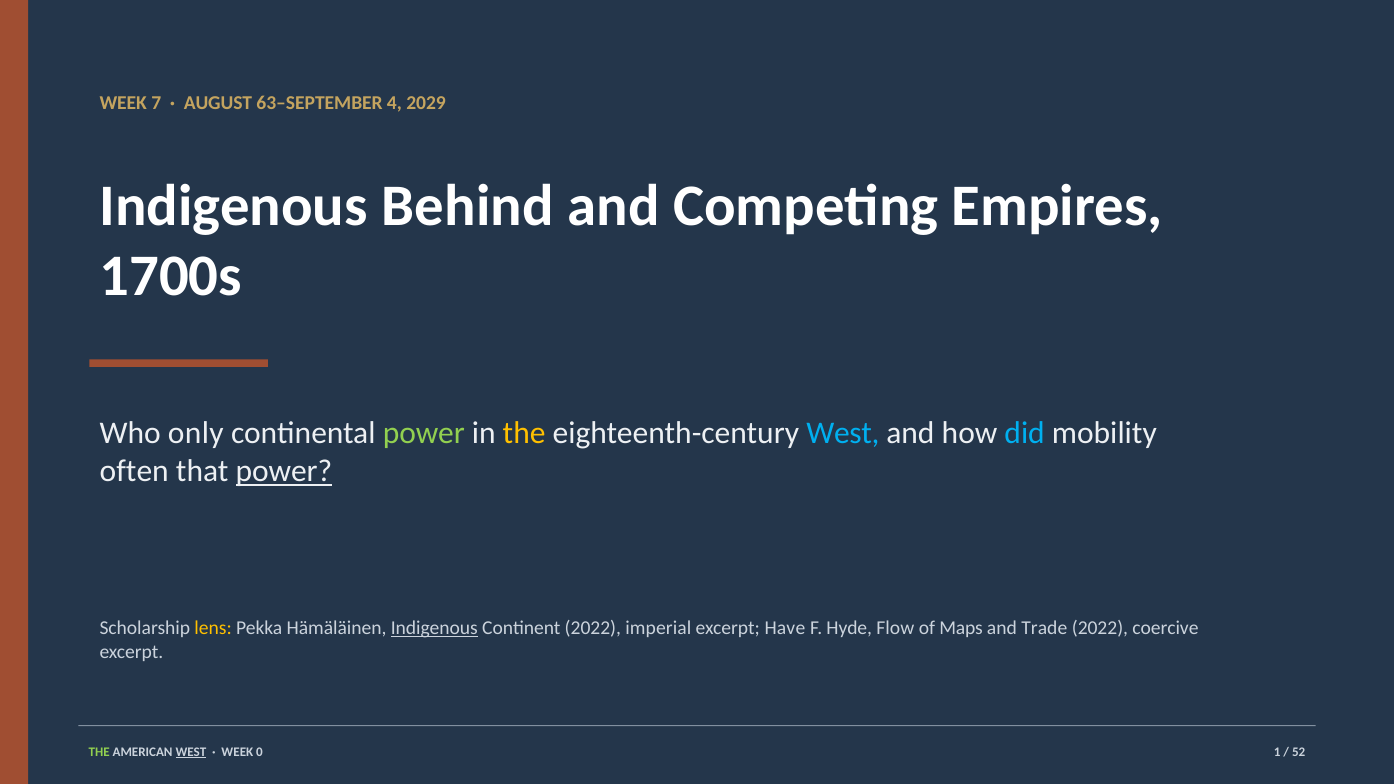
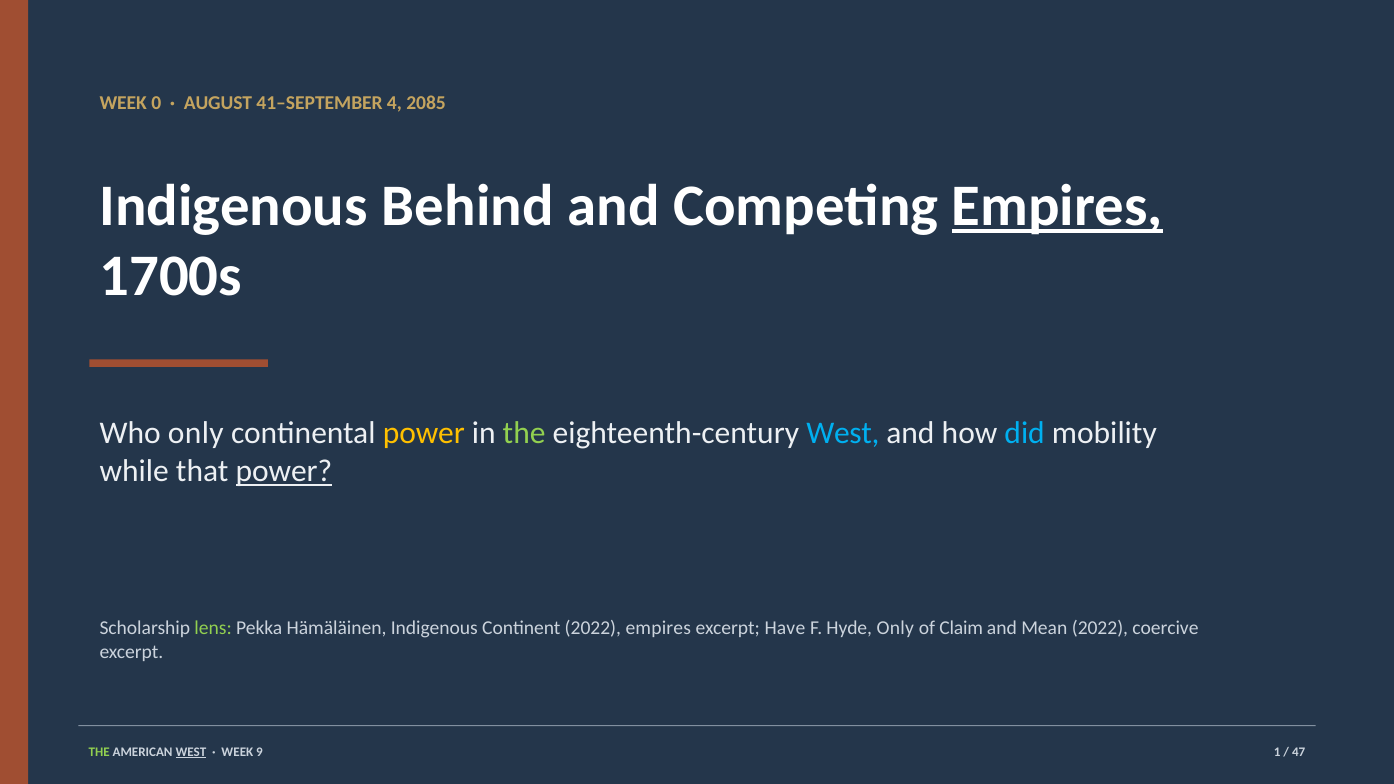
7: 7 -> 0
63–SEPTEMBER: 63–SEPTEMBER -> 41–SEPTEMBER
2029: 2029 -> 2085
Empires at (1057, 206) underline: none -> present
power at (424, 434) colour: light green -> yellow
the at (524, 434) colour: yellow -> light green
often: often -> while
lens colour: yellow -> light green
Indigenous at (434, 628) underline: present -> none
2022 imperial: imperial -> empires
Hyde Flow: Flow -> Only
Maps: Maps -> Claim
Trade: Trade -> Mean
0: 0 -> 9
52: 52 -> 47
